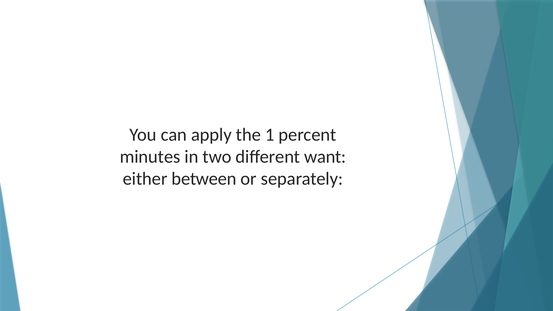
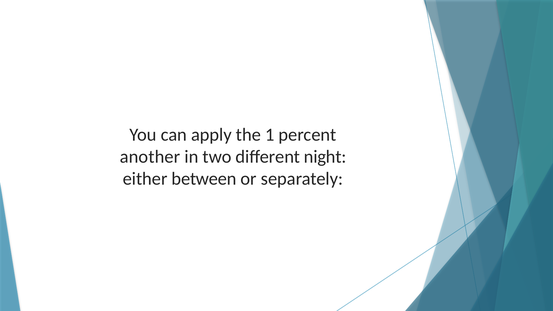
minutes: minutes -> another
want: want -> night
